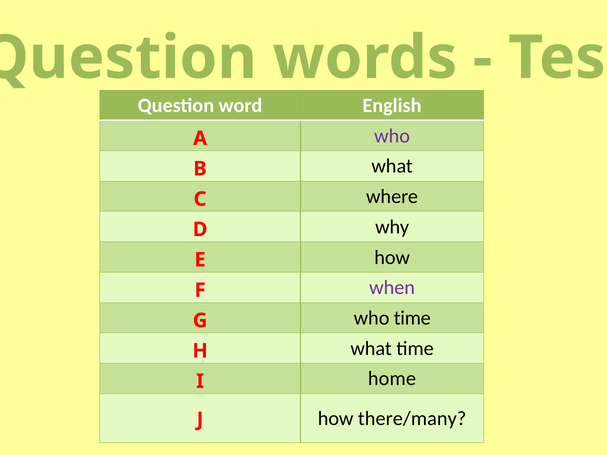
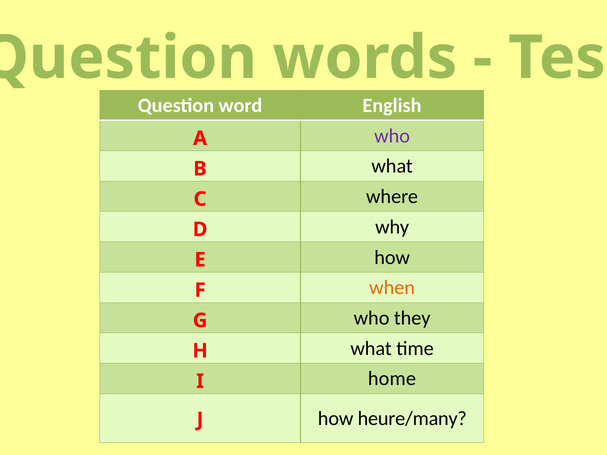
when colour: purple -> orange
who time: time -> they
there/many: there/many -> heure/many
